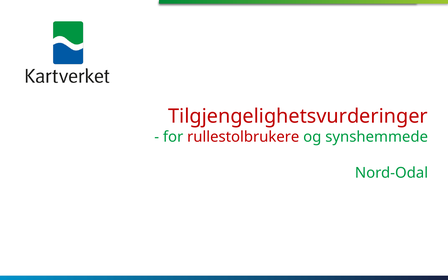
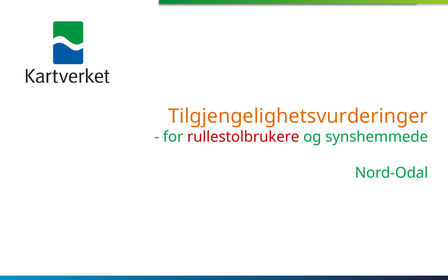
Tilgjengelighetsvurderinger colour: red -> orange
